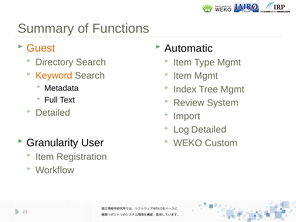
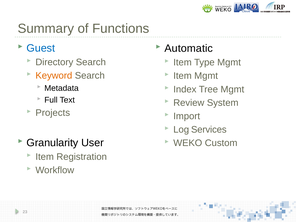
Guest colour: orange -> blue
Detailed at (53, 113): Detailed -> Projects
Log Detailed: Detailed -> Services
